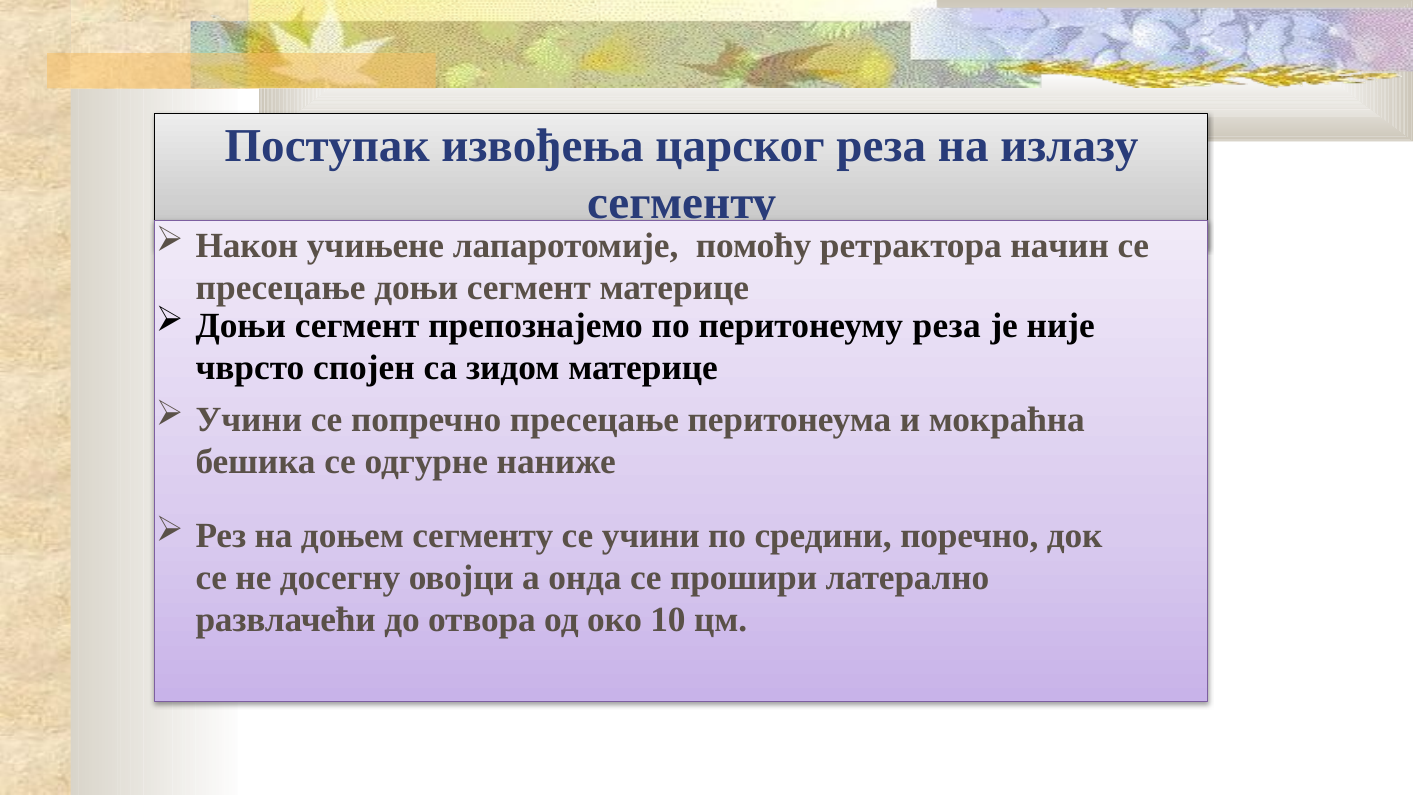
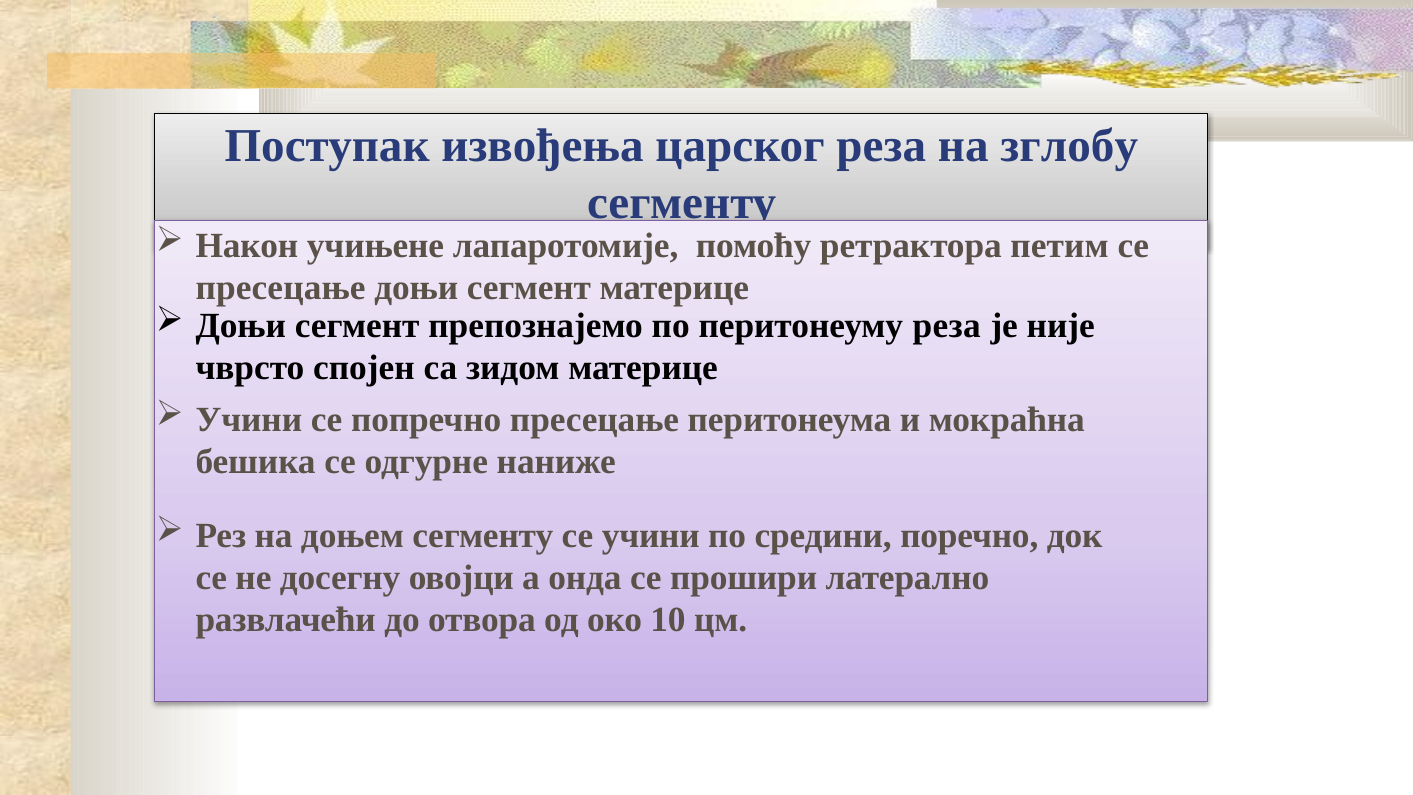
излазу: излазу -> зглобу
начин: начин -> петим
